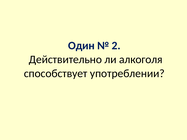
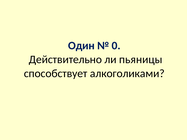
2: 2 -> 0
алкоголя: алкоголя -> пьяницы
употреблении: употреблении -> алкоголиками
